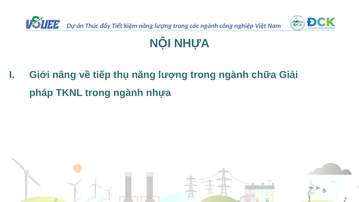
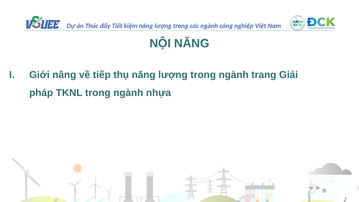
NỘI NHỰA: NHỰA -> NĂNG
chữa: chữa -> trang
